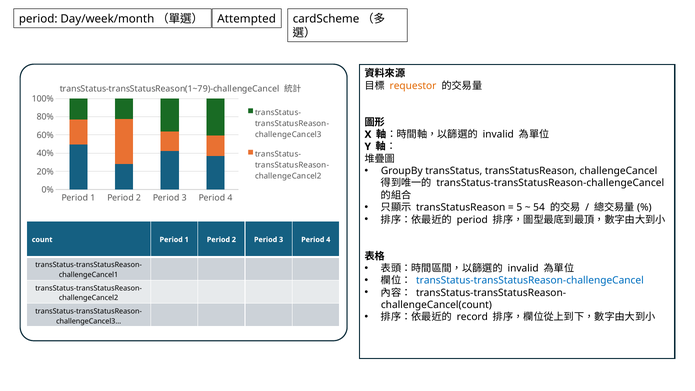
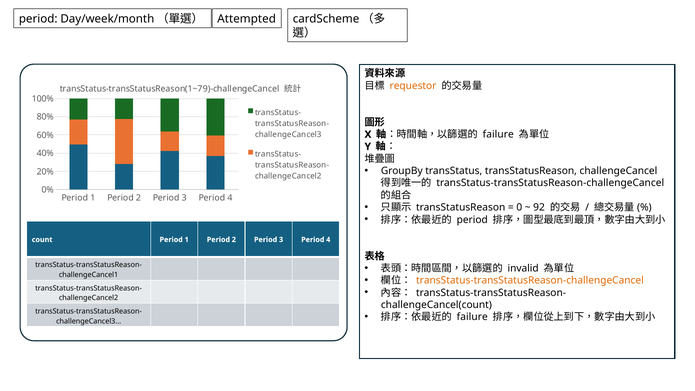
invalid at (498, 134): invalid -> failure
5: 5 -> 0
54: 54 -> 92
transStatus-transStatusReason-challengeCancel at (530, 280) colour: blue -> orange
record at (472, 317): record -> failure
